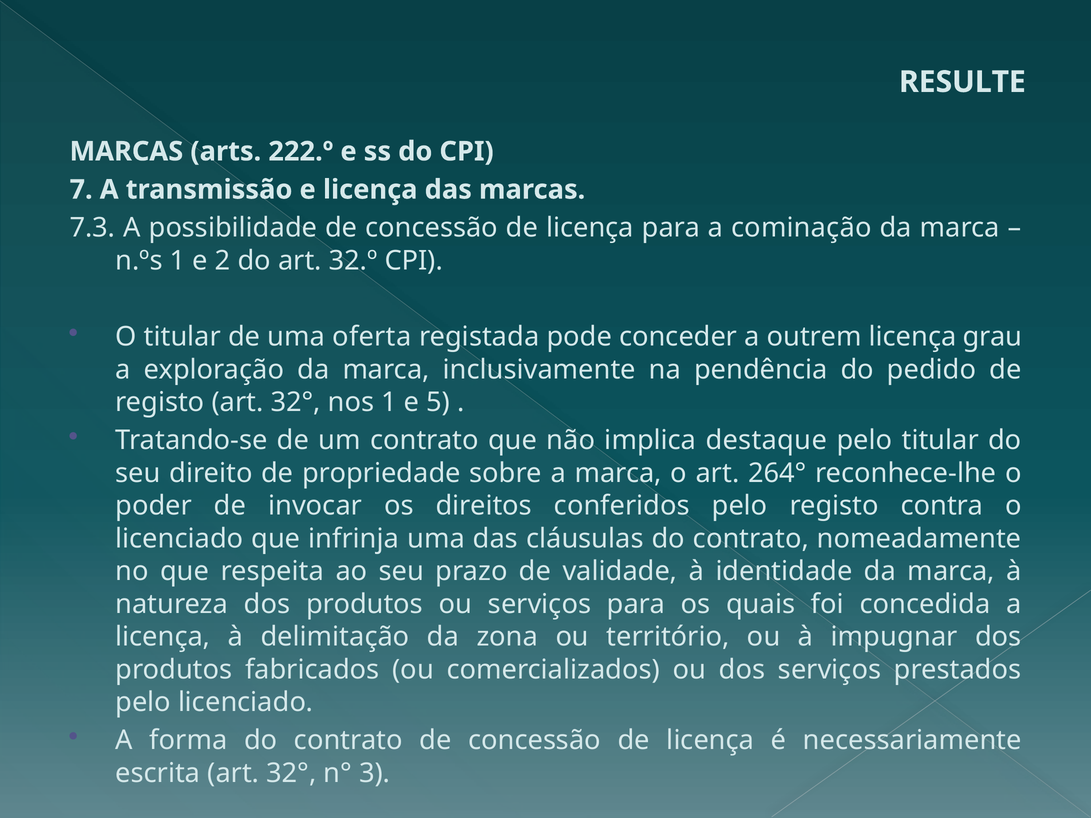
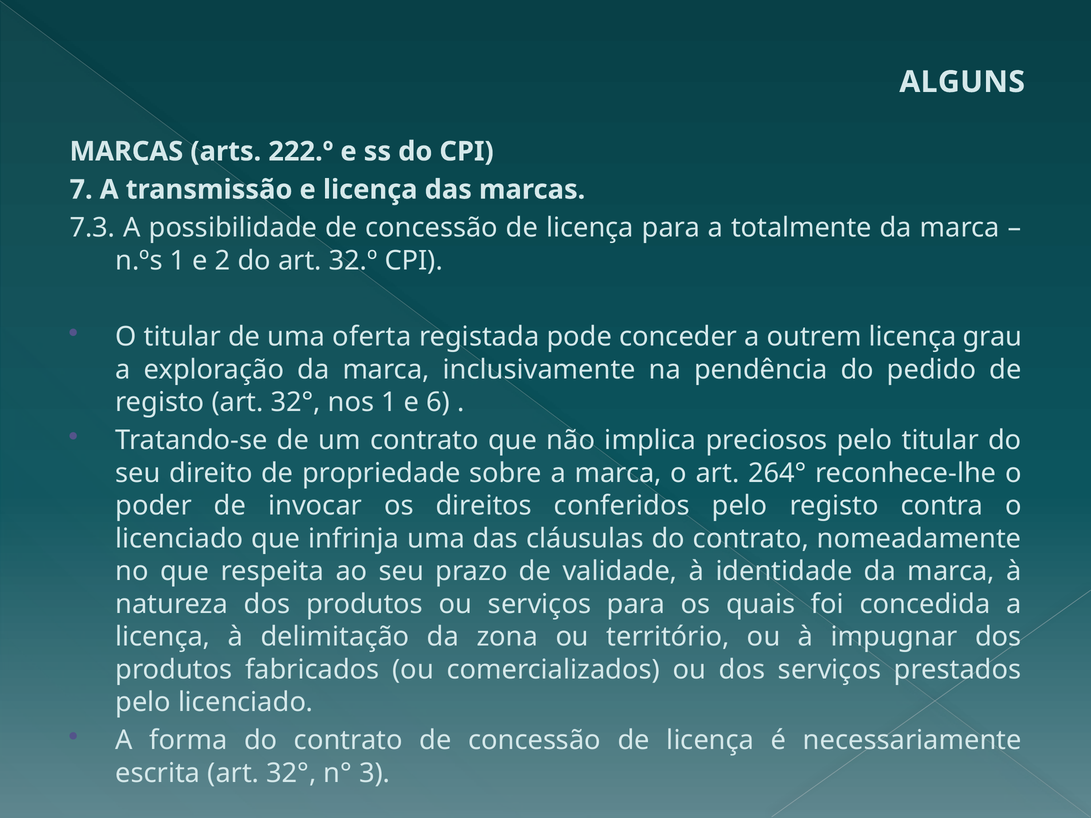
RESULTE: RESULTE -> ALGUNS
cominação: cominação -> totalmente
5: 5 -> 6
destaque: destaque -> preciosos
